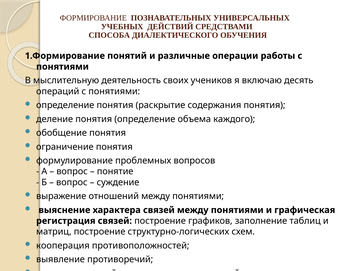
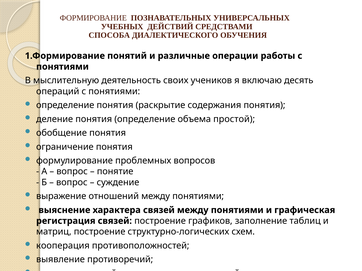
каждого: каждого -> простой
